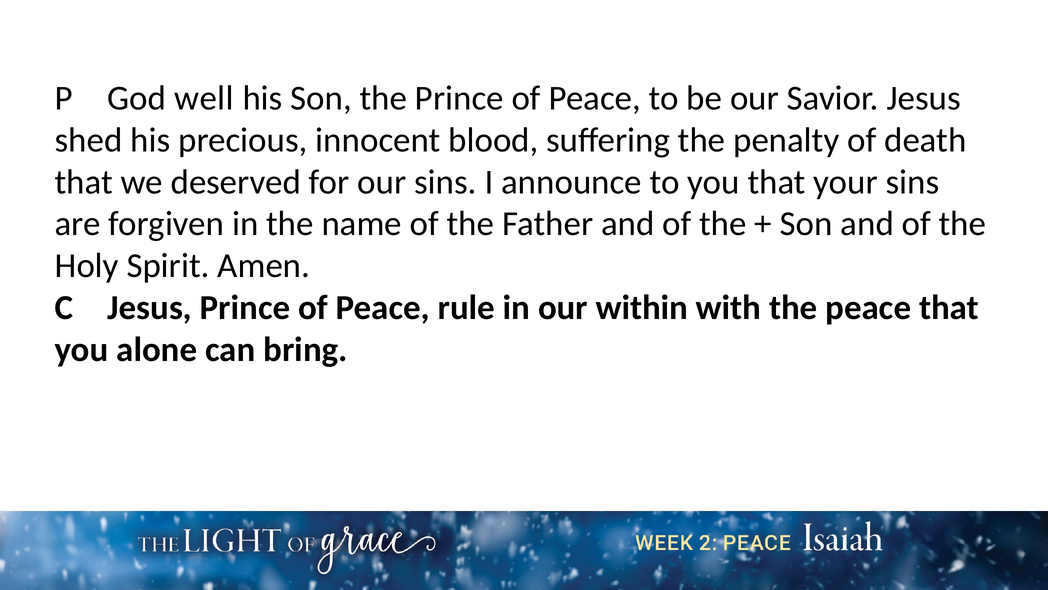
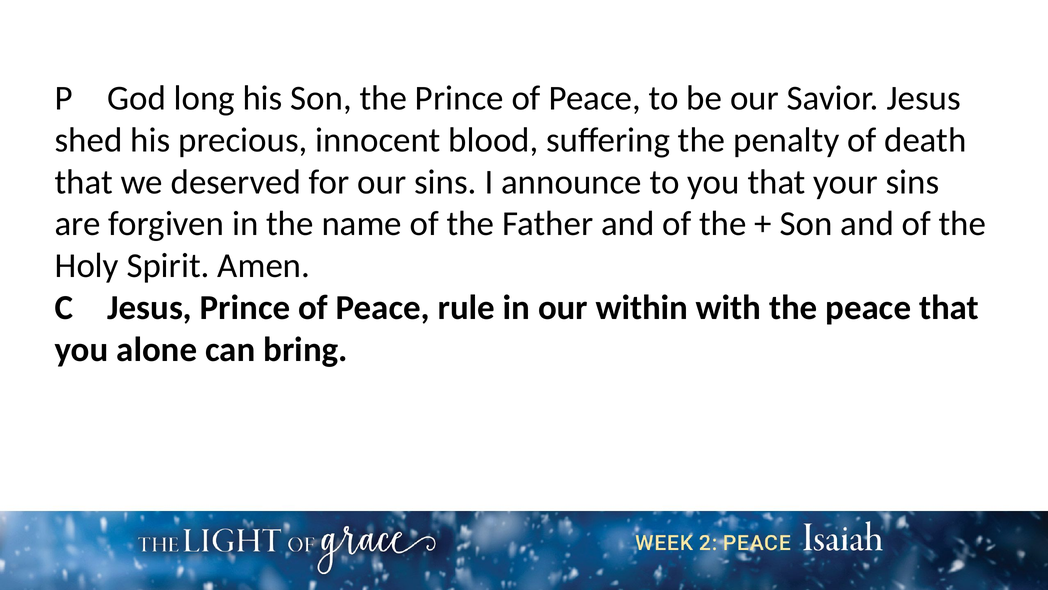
well: well -> long
